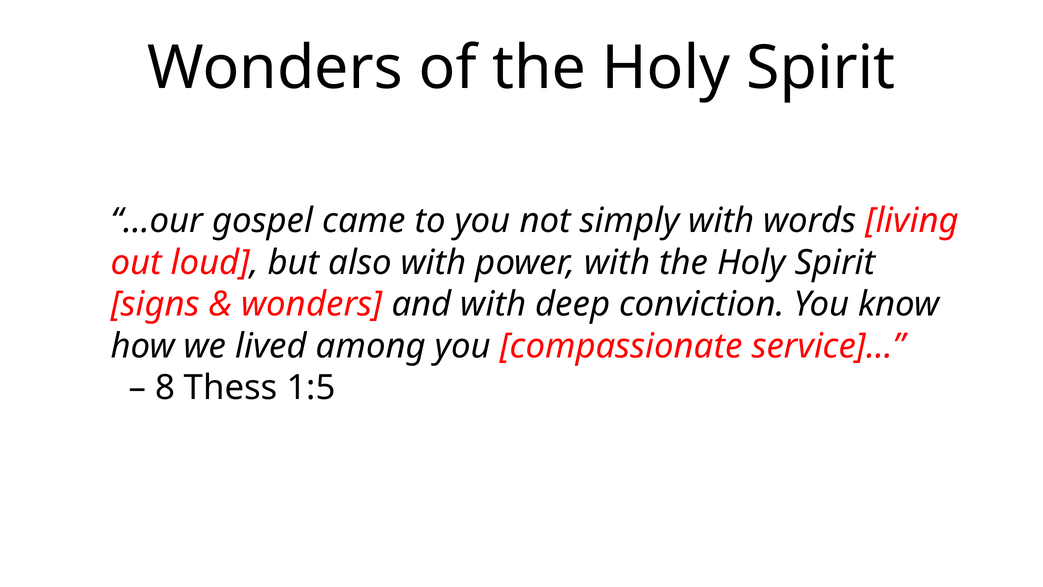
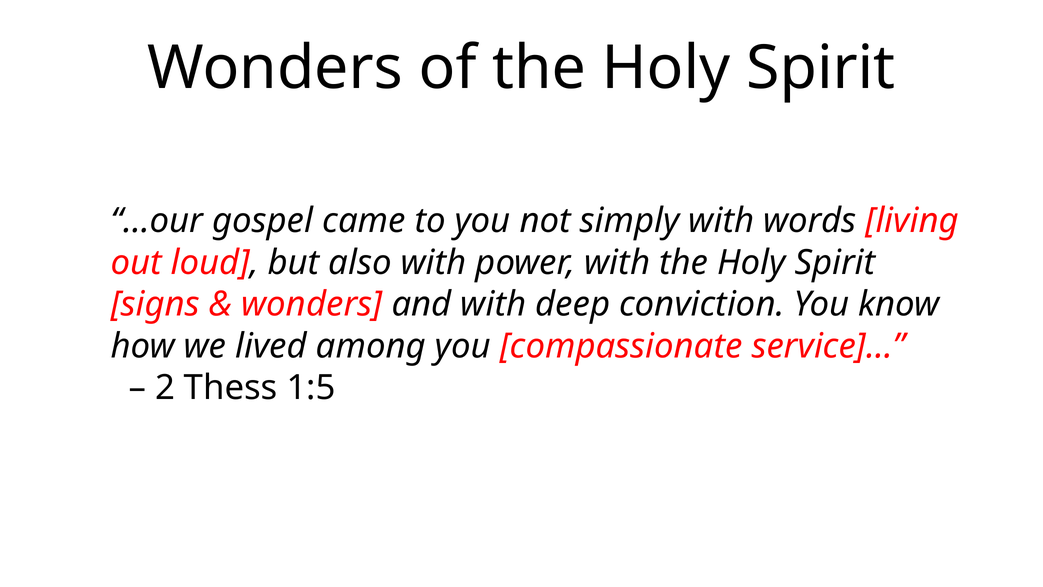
8: 8 -> 2
